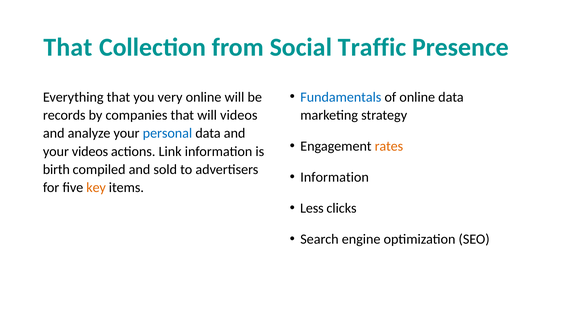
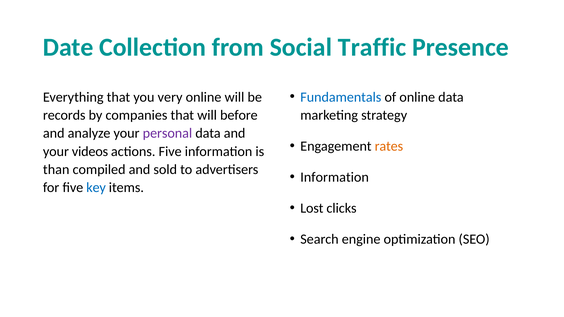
That at (68, 47): That -> Date
will videos: videos -> before
personal colour: blue -> purple
actions Link: Link -> Five
birth: birth -> than
key colour: orange -> blue
Less: Less -> Lost
